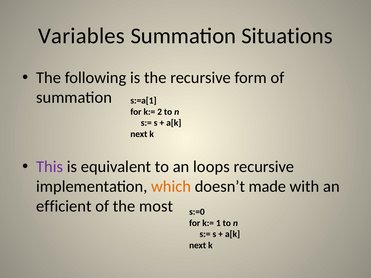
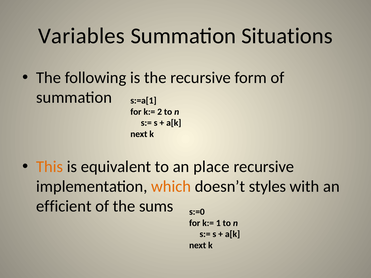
This colour: purple -> orange
loops: loops -> place
made: made -> styles
most: most -> sums
